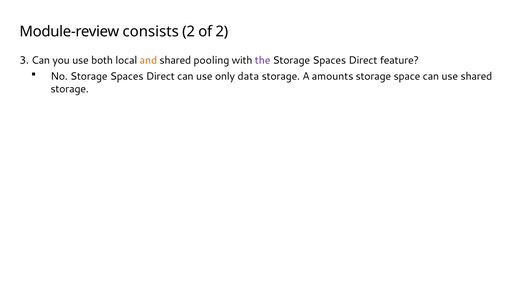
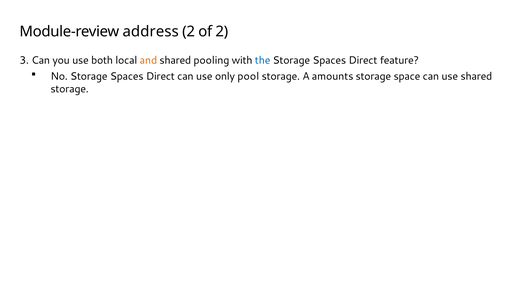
consists: consists -> address
the colour: purple -> blue
data: data -> pool
